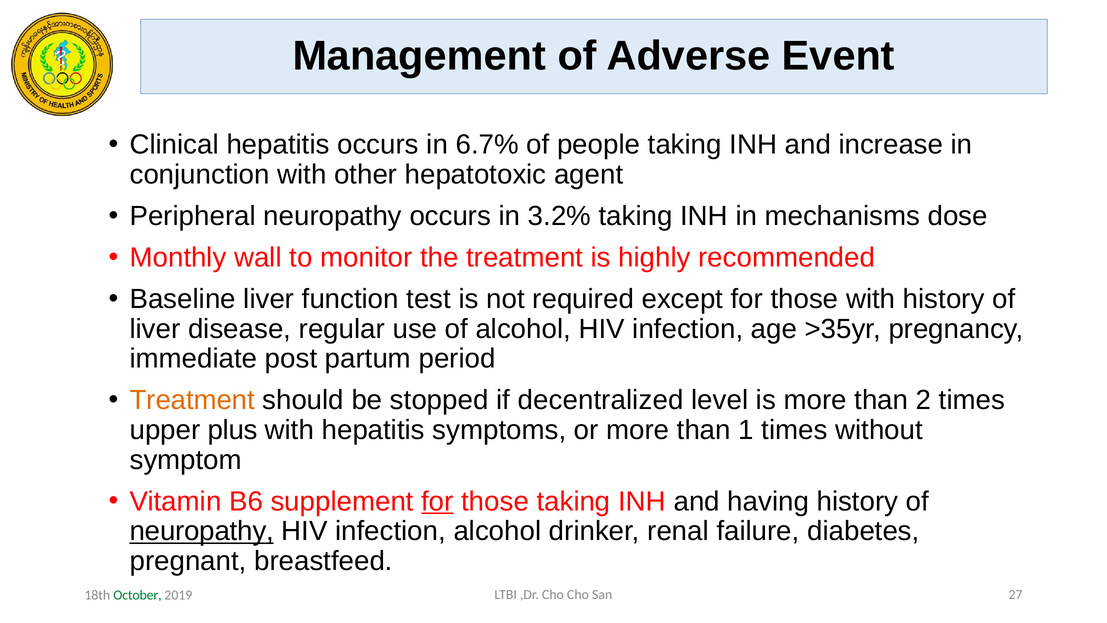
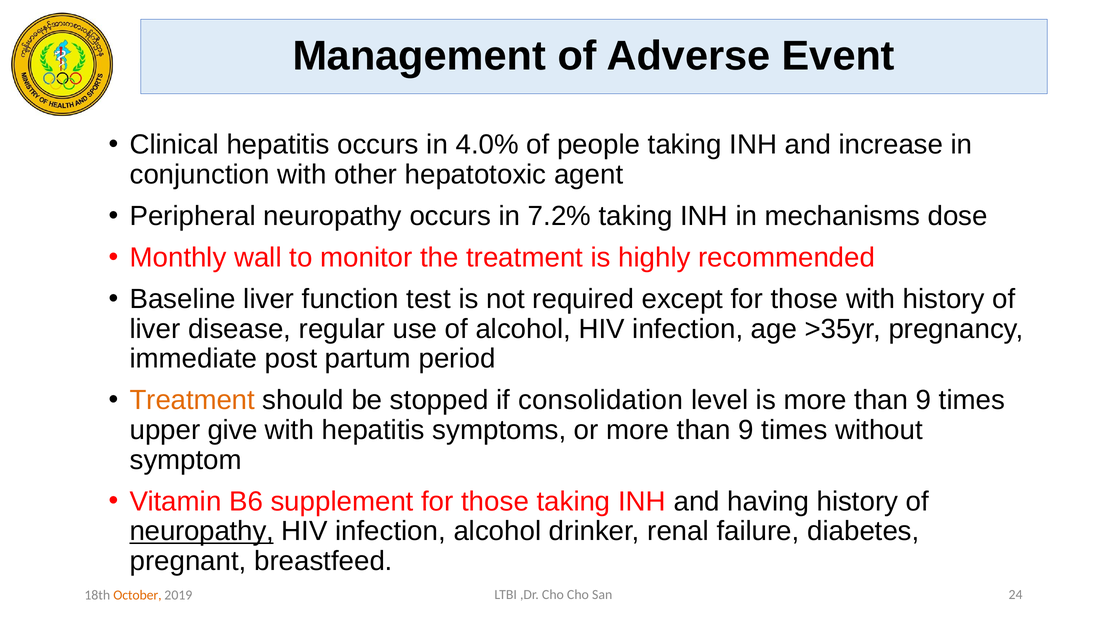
6.7%: 6.7% -> 4.0%
3.2%: 3.2% -> 7.2%
decentralized: decentralized -> consolidation
is more than 2: 2 -> 9
plus: plus -> give
or more than 1: 1 -> 9
for at (437, 501) underline: present -> none
27: 27 -> 24
October colour: green -> orange
